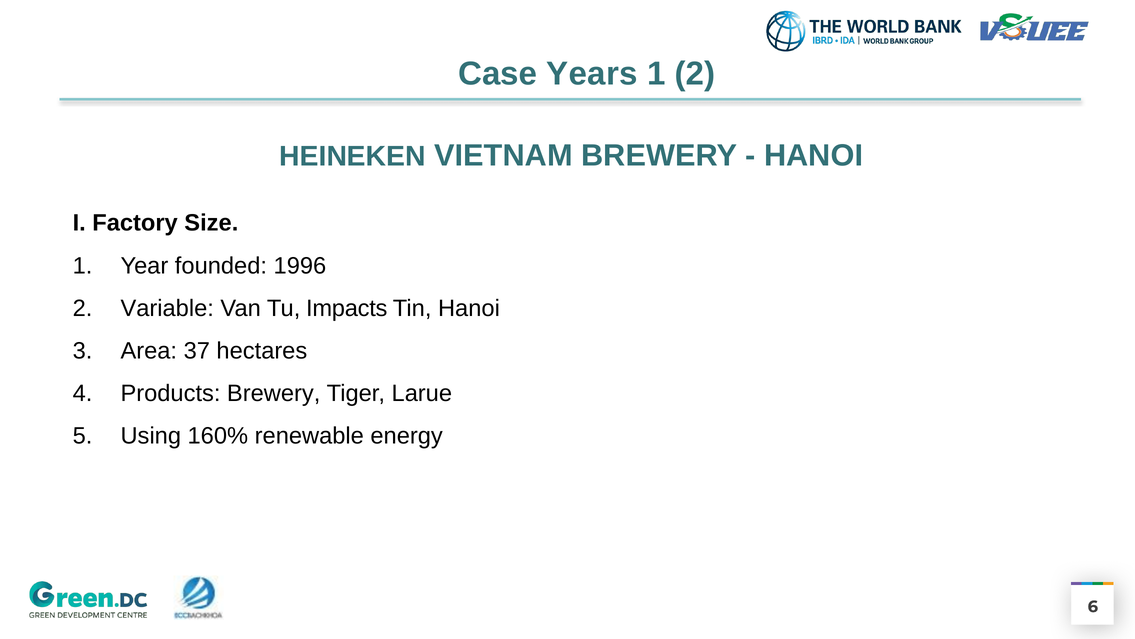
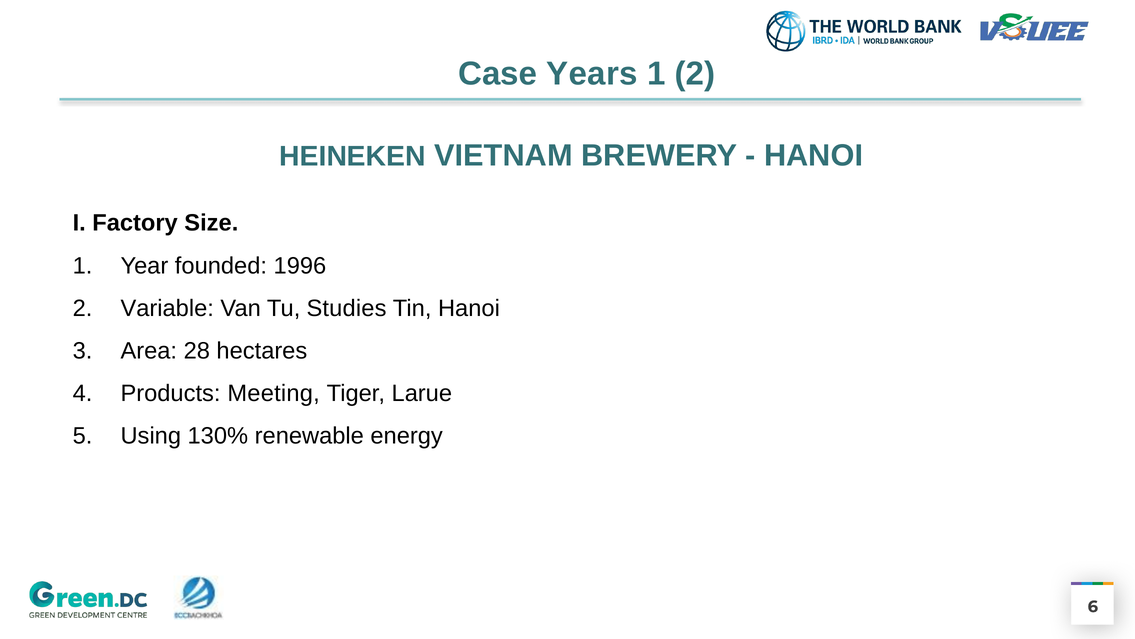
Impacts: Impacts -> Studies
37: 37 -> 28
Products Brewery: Brewery -> Meeting
160%: 160% -> 130%
